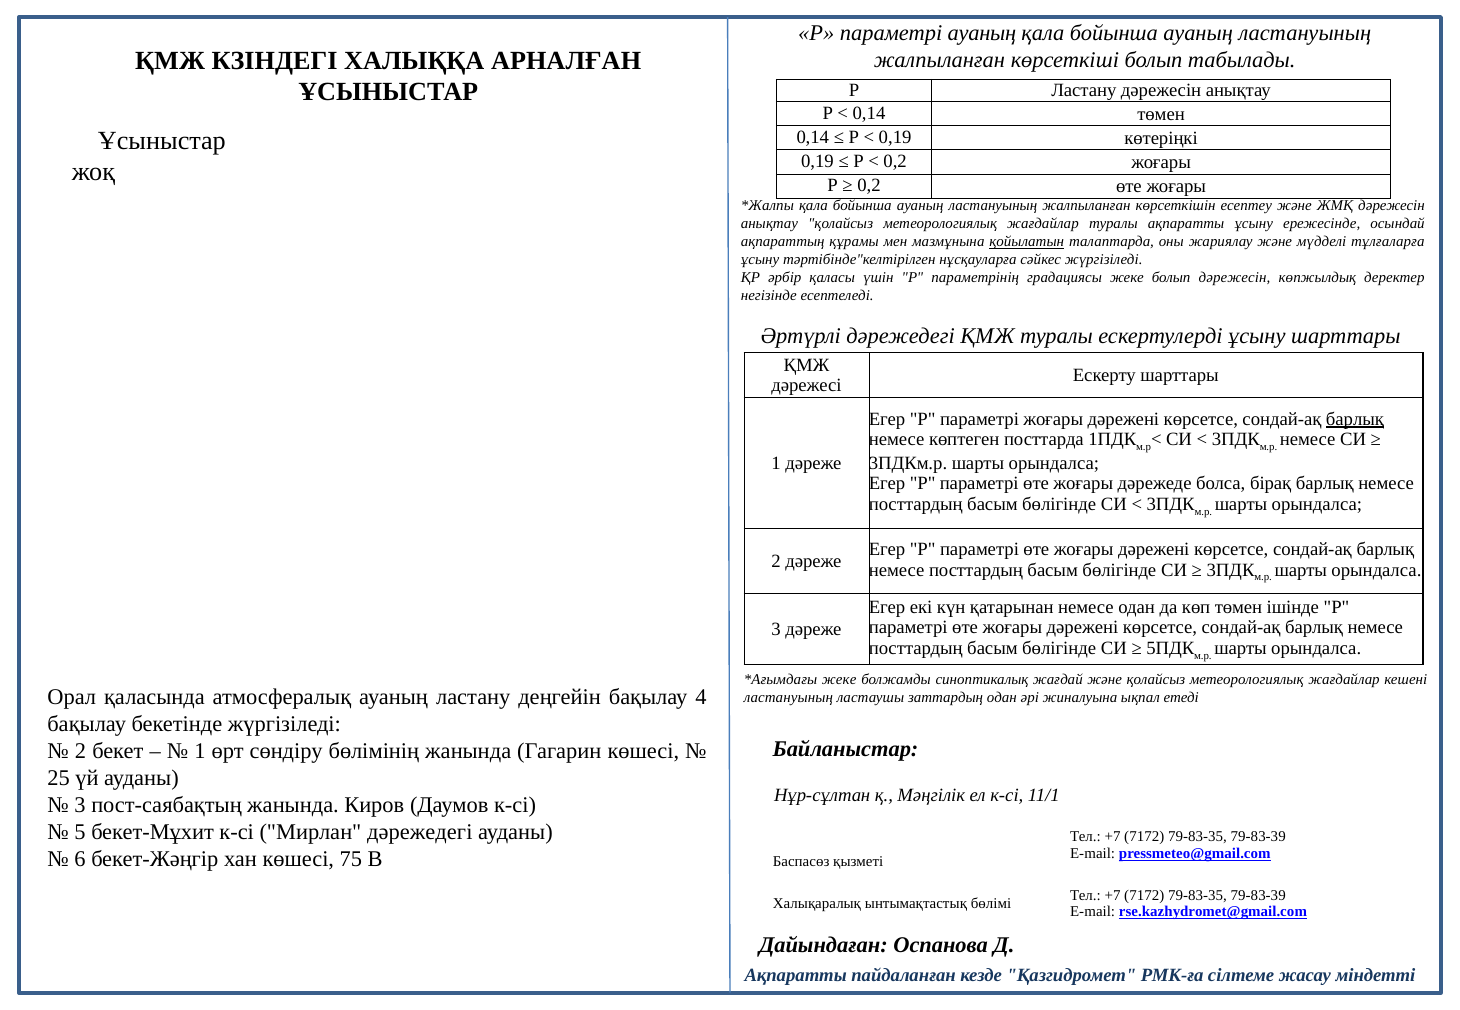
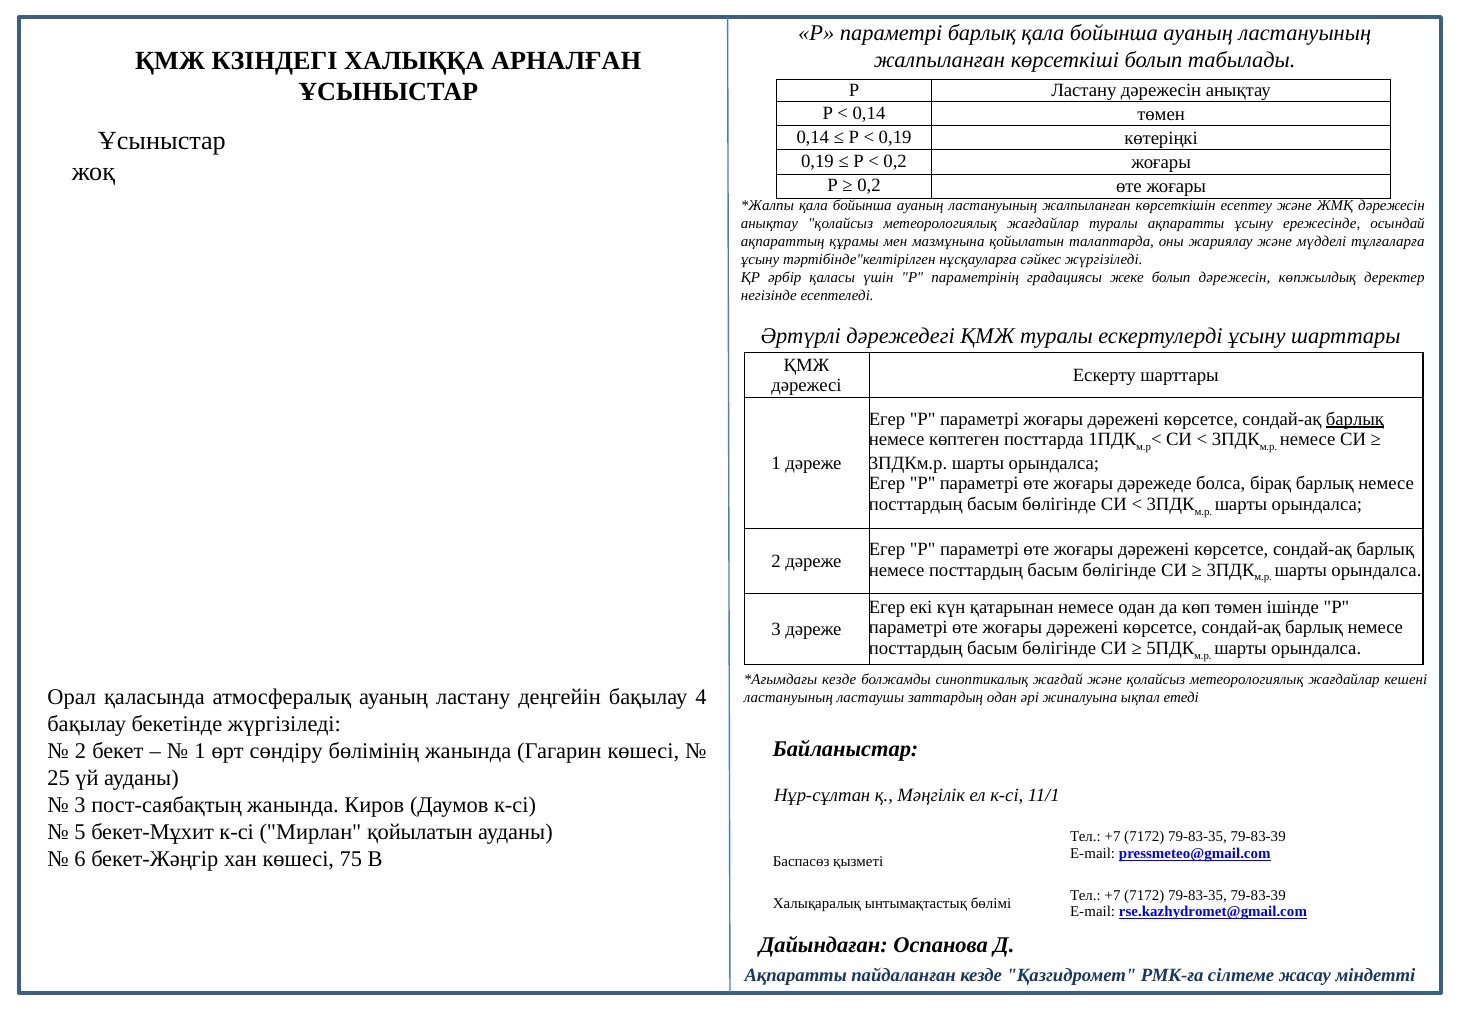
параметрі ауаның: ауаның -> барлық
қойылатын at (1027, 242) underline: present -> none
жеке at (839, 680): жеке -> кезде
Мирлан дәрежедегі: дәрежедегі -> қойылатын
